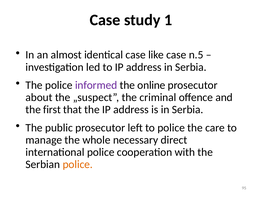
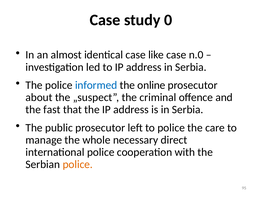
1: 1 -> 0
n.5: n.5 -> n.0
informed colour: purple -> blue
first: first -> fast
